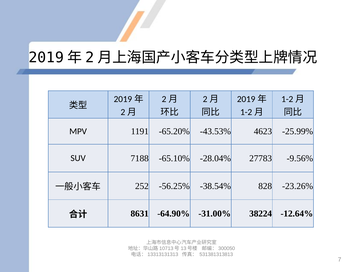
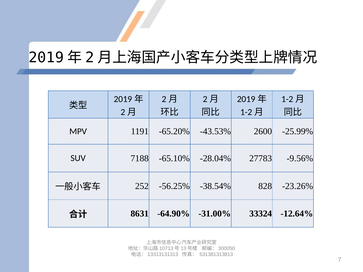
4623: 4623 -> 2600
38224: 38224 -> 33324
